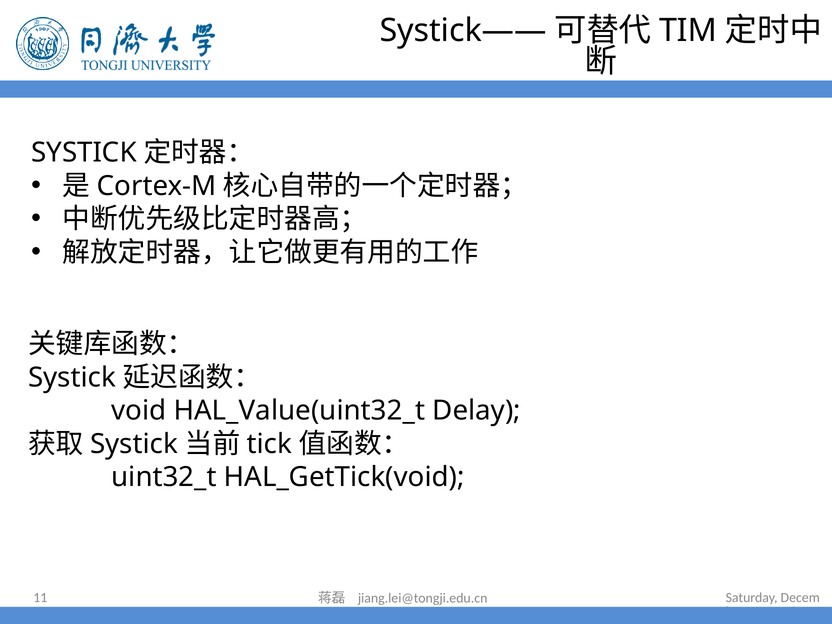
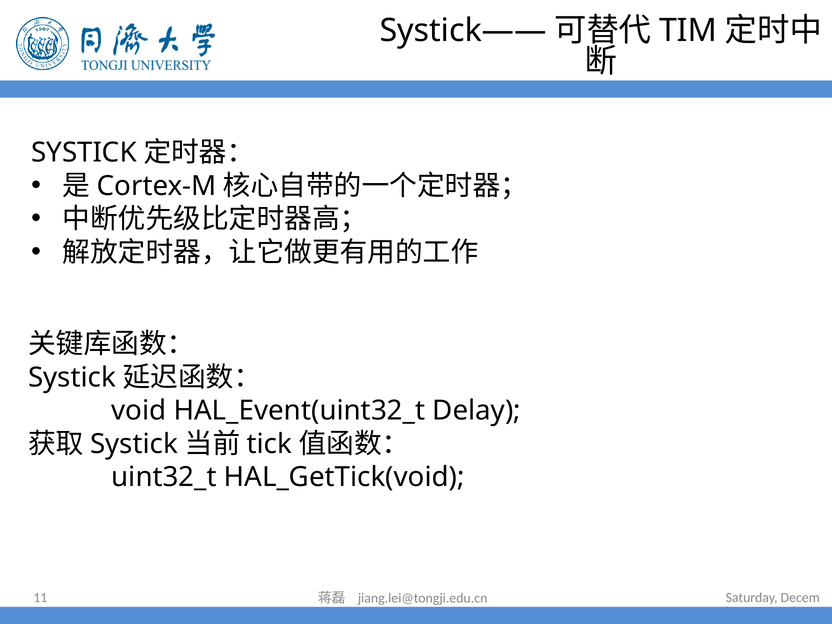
HAL_Value(uint32_t: HAL_Value(uint32_t -> HAL_Event(uint32_t
